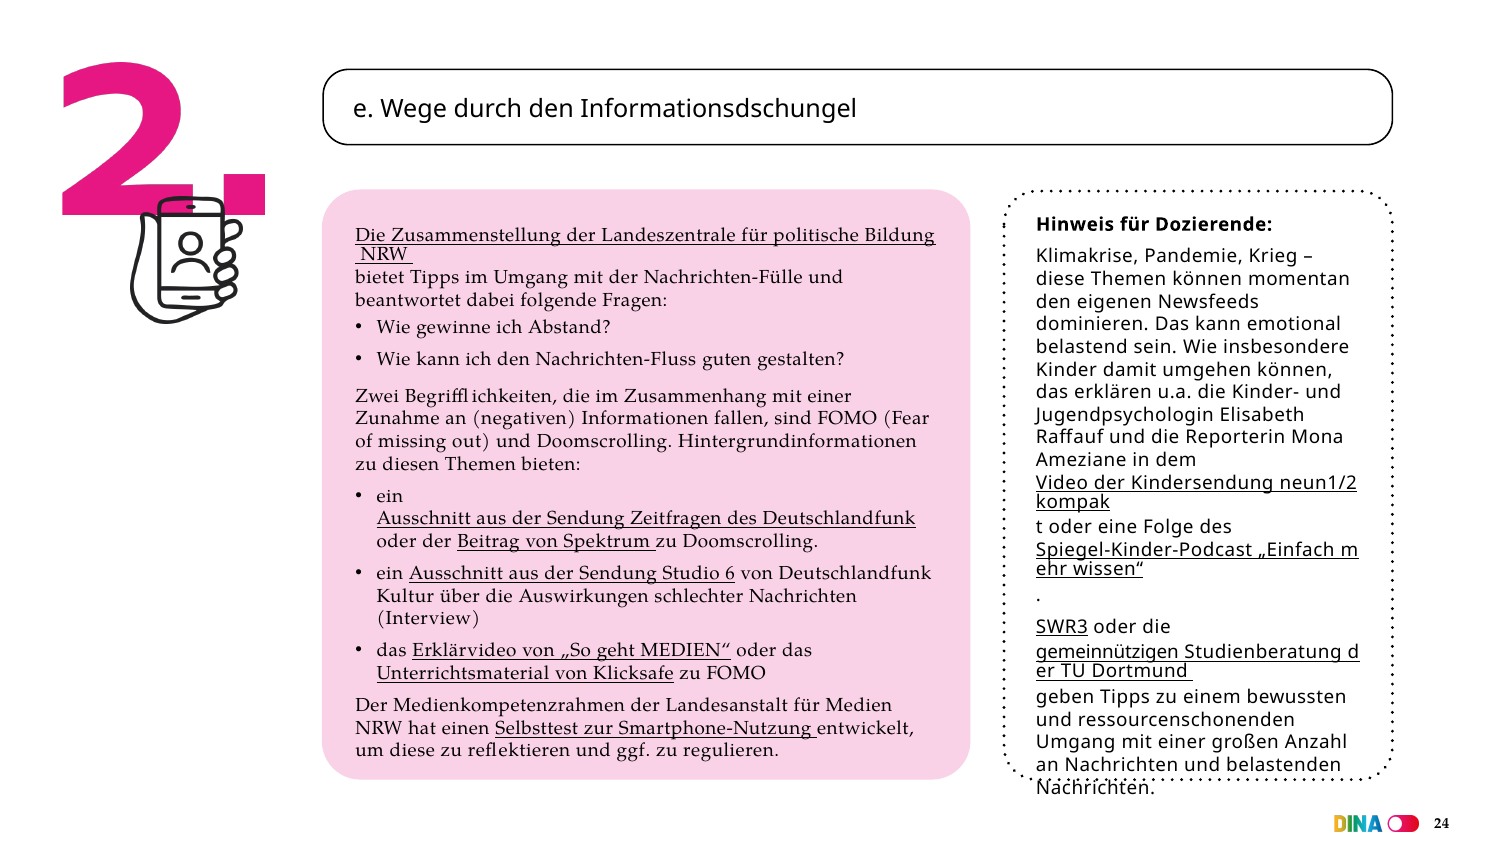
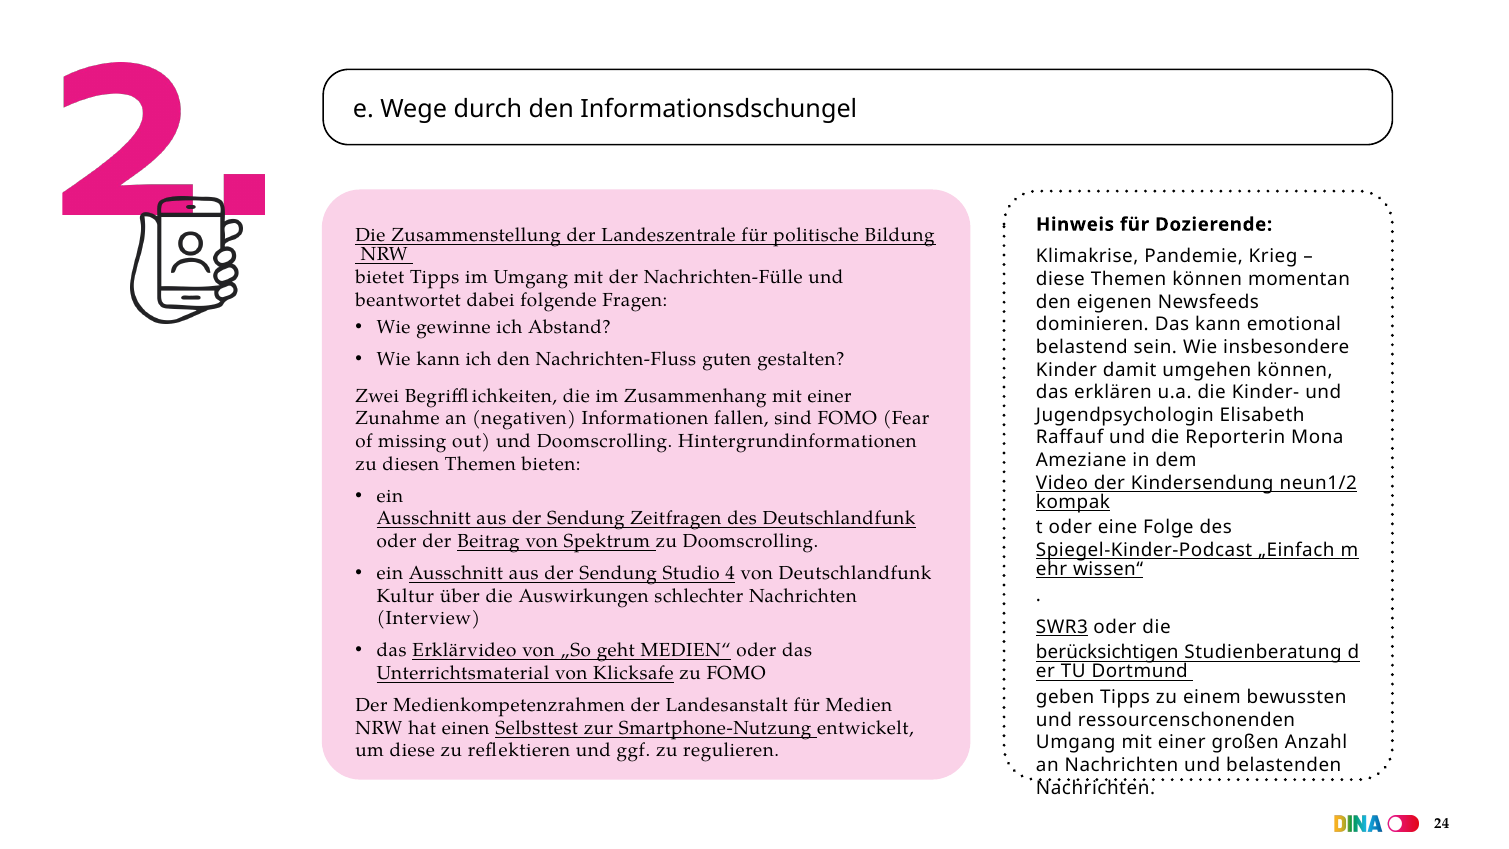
6: 6 -> 4
gemeinnützigen: gemeinnützigen -> berücksichtigen
